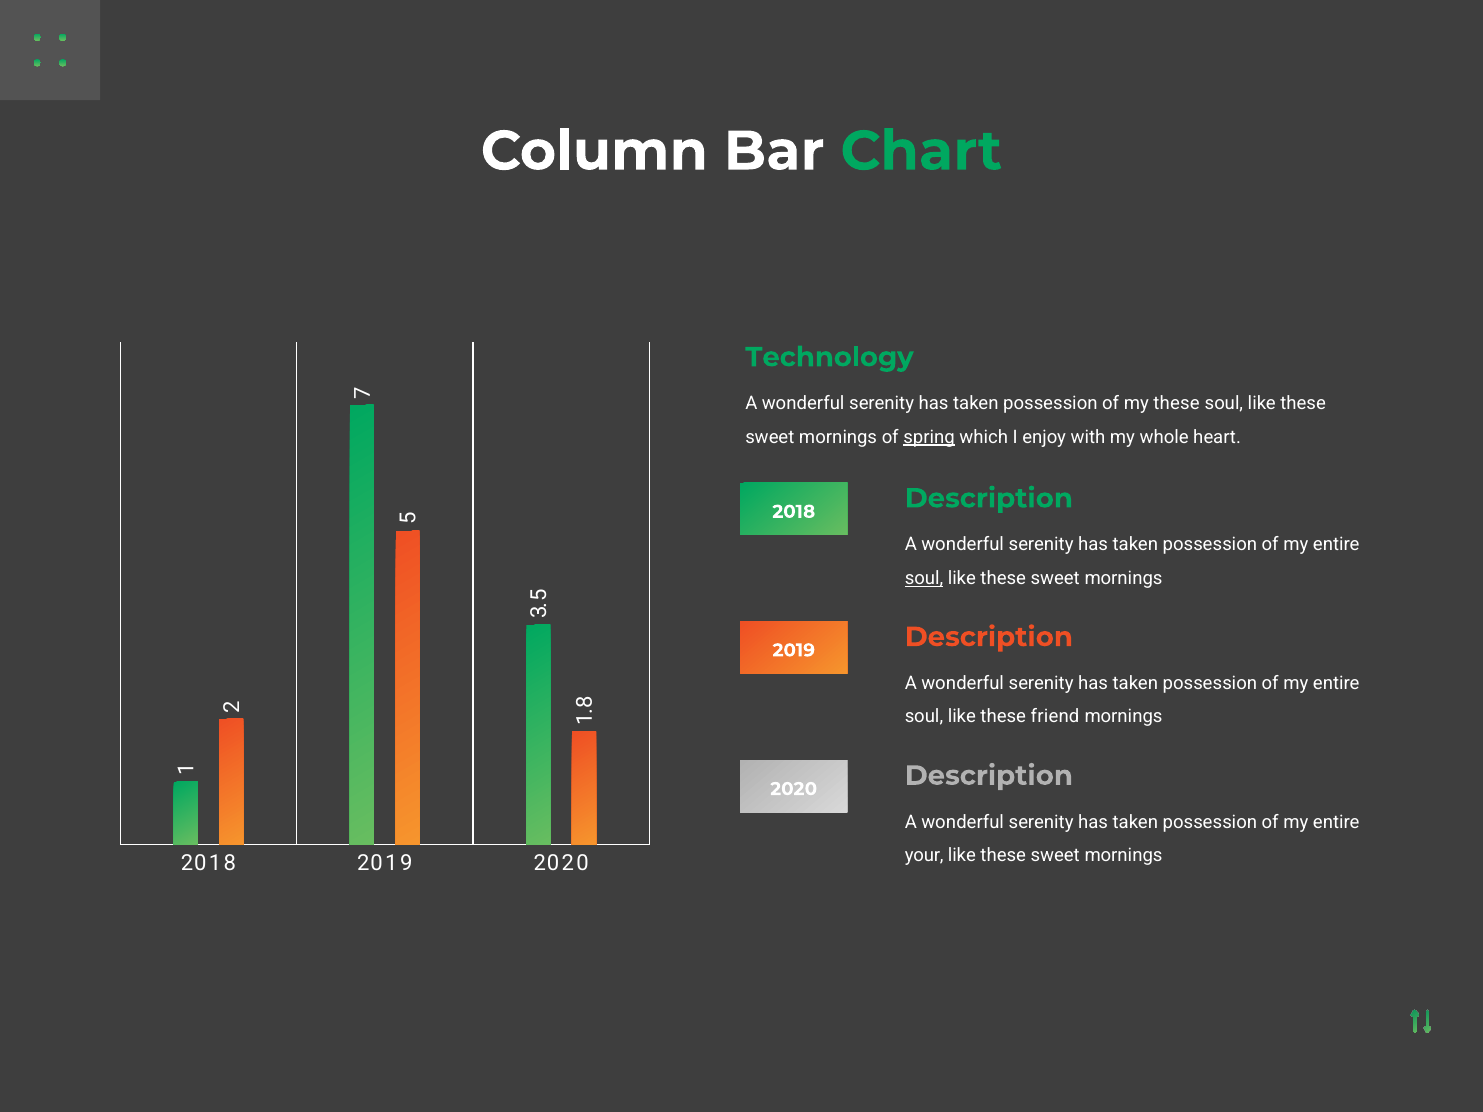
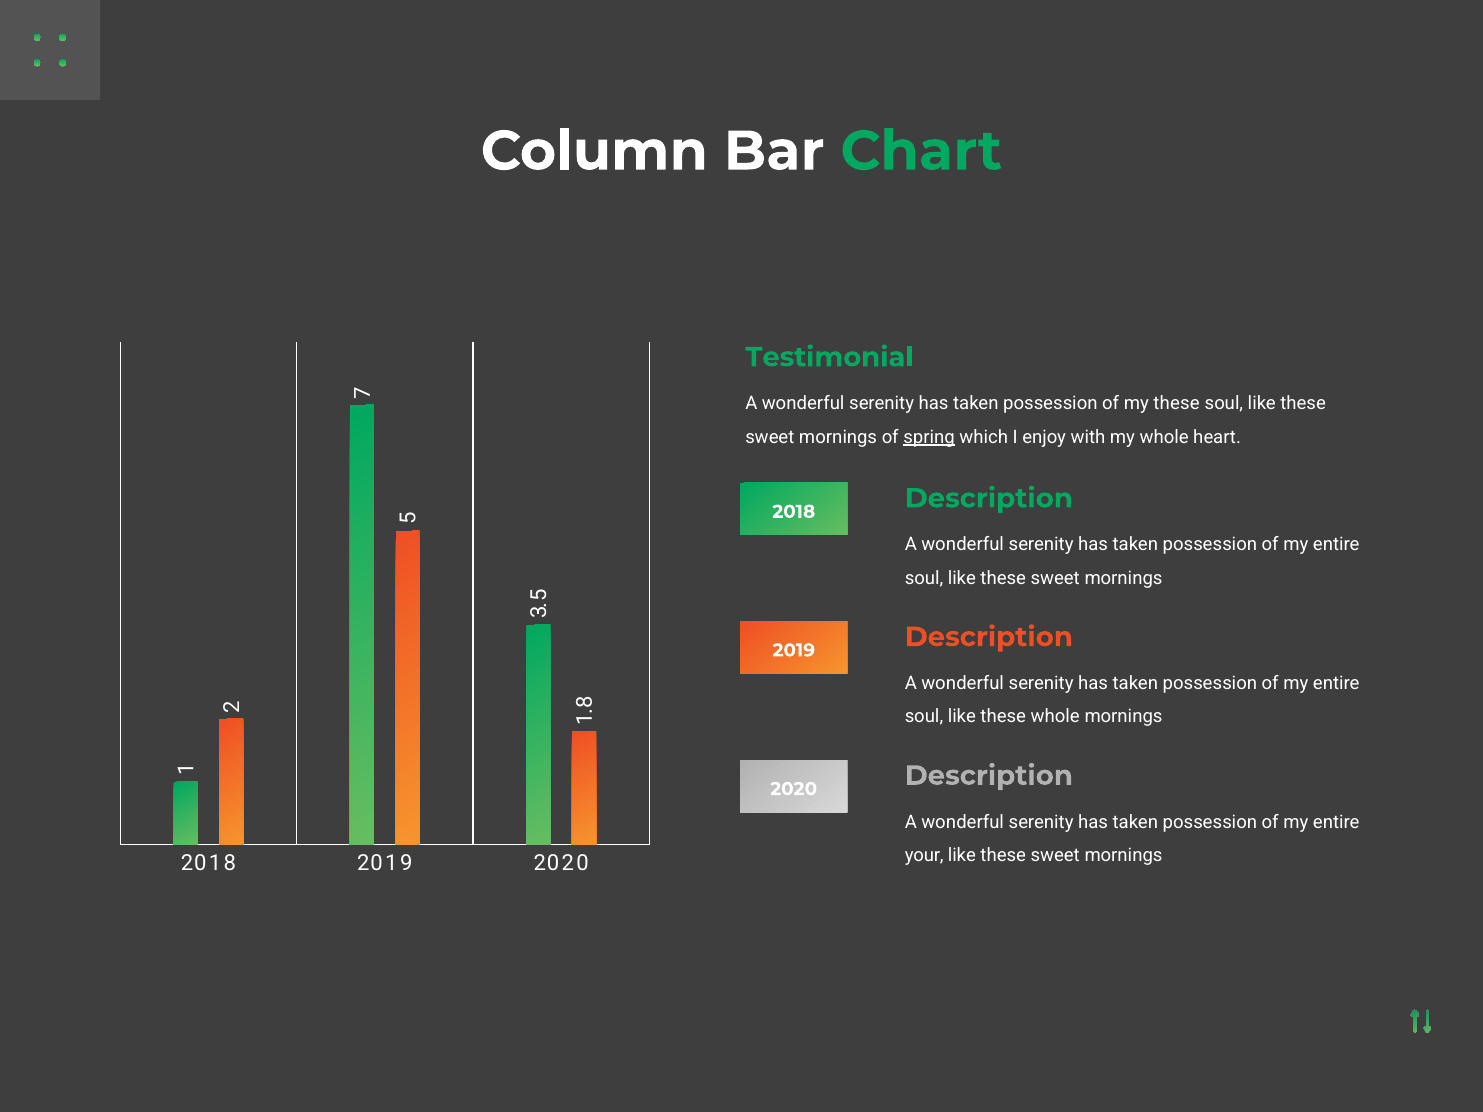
Technology: Technology -> Testimonial
soul at (924, 578) underline: present -> none
these friend: friend -> whole
